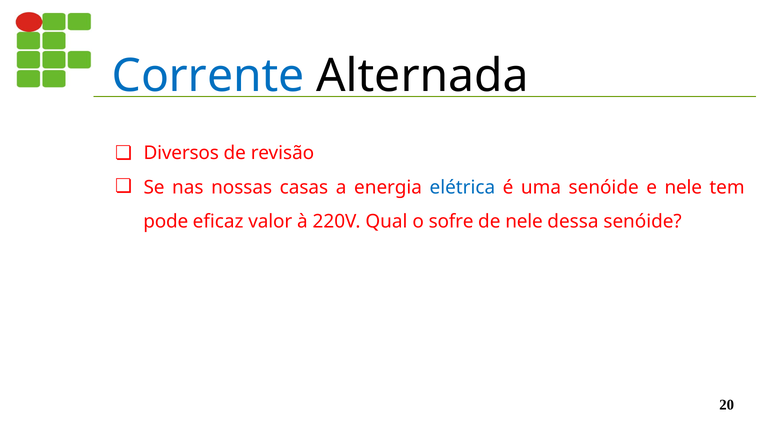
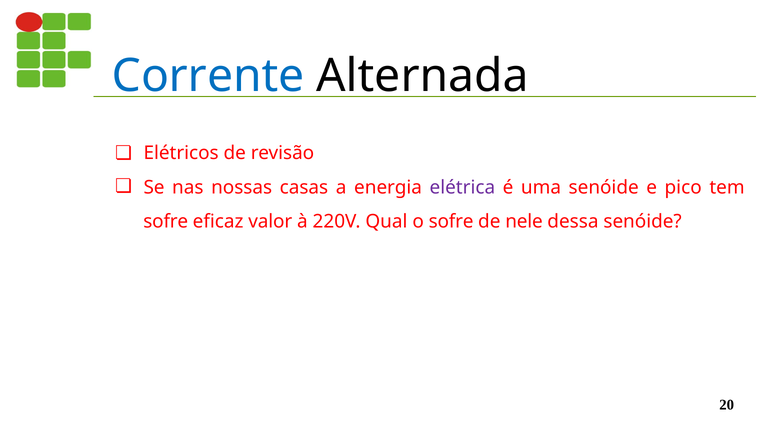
Diversos: Diversos -> Elétricos
elétrica colour: blue -> purple
e nele: nele -> pico
pode at (166, 222): pode -> sofre
